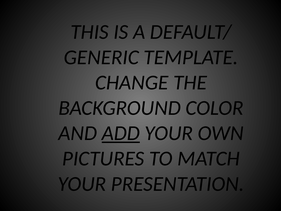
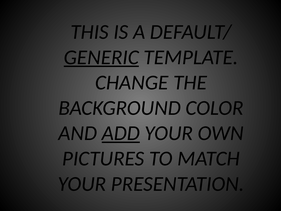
GENERIC underline: none -> present
